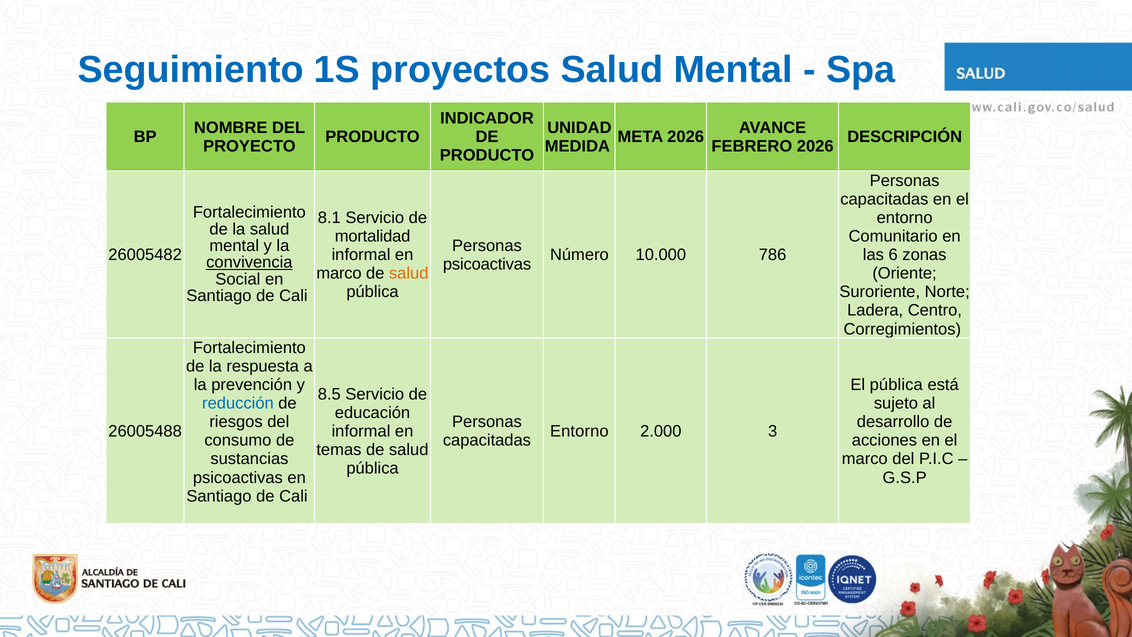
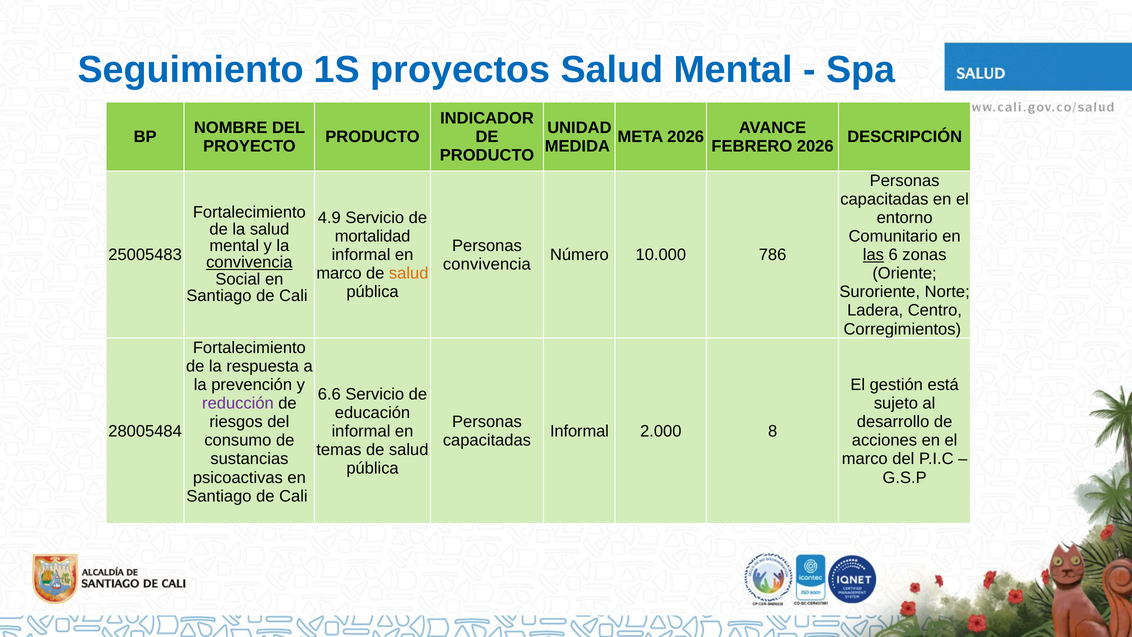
8.1: 8.1 -> 4.9
26005482: 26005482 -> 25005483
las underline: none -> present
psicoactivas at (487, 264): psicoactivas -> convivencia
El pública: pública -> gestión
8.5: 8.5 -> 6.6
reducción colour: blue -> purple
26005488: 26005488 -> 28005484
Entorno at (579, 431): Entorno -> Informal
3: 3 -> 8
